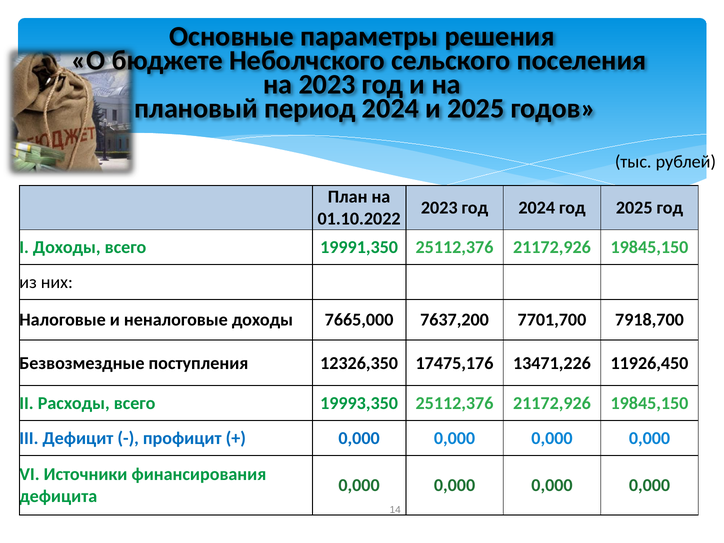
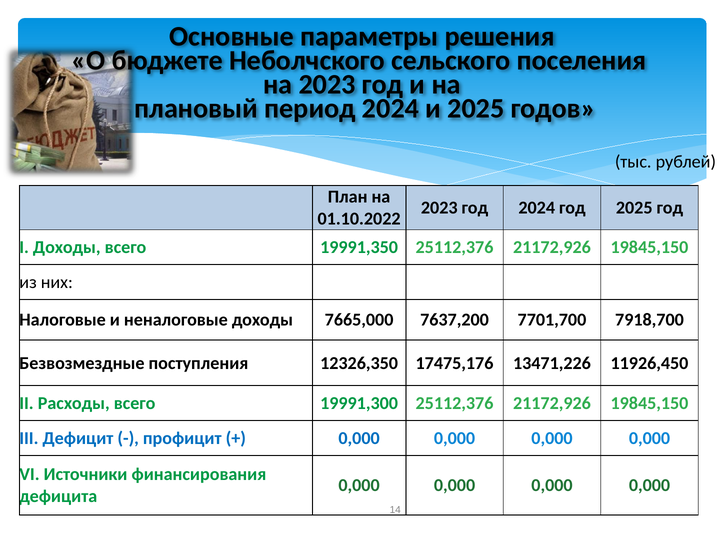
19993,350: 19993,350 -> 19991,300
